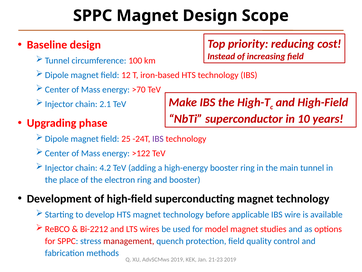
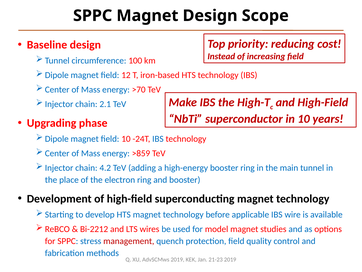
field 25: 25 -> 10
IBS at (158, 139) colour: purple -> blue
>122: >122 -> >859
